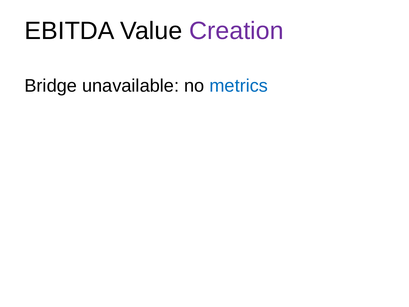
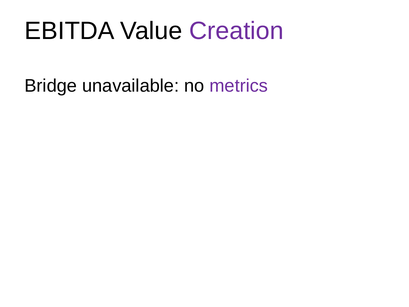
metrics colour: blue -> purple
